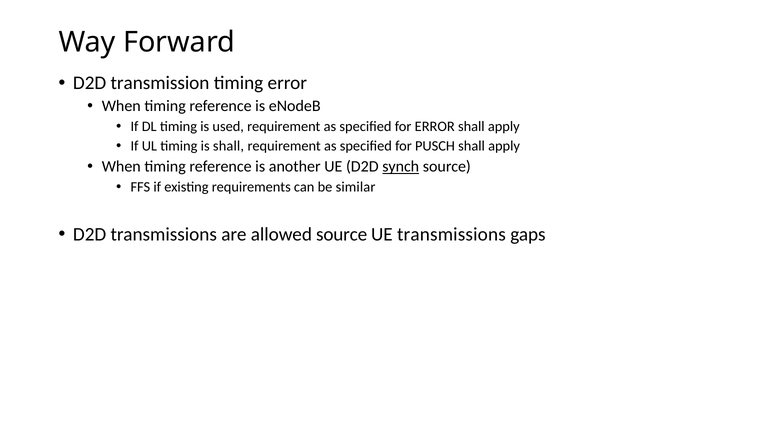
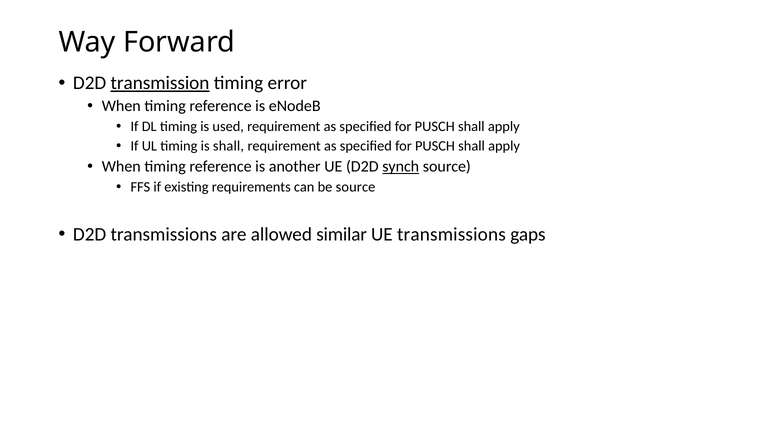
transmission underline: none -> present
ERROR at (435, 126): ERROR -> PUSCH
be similar: similar -> source
allowed source: source -> similar
